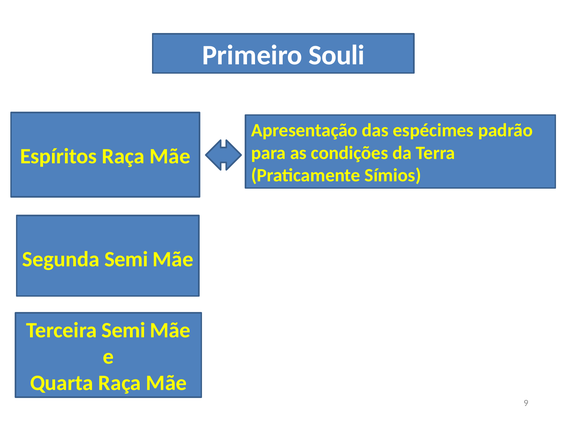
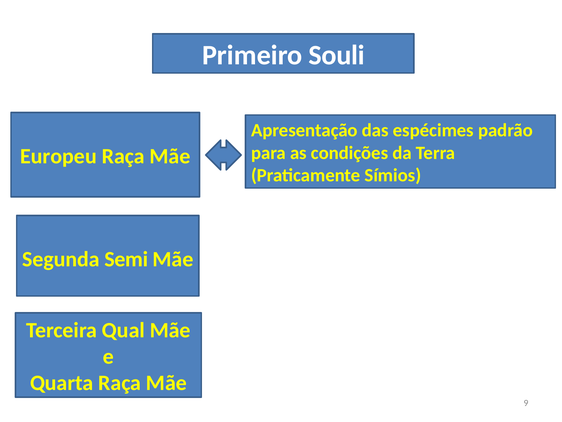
Espíritos: Espíritos -> Europeu
Terceira Semi: Semi -> Qual
